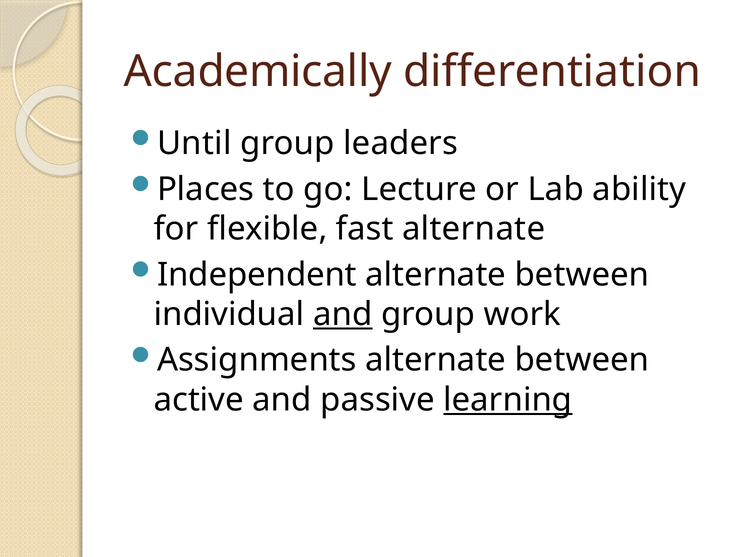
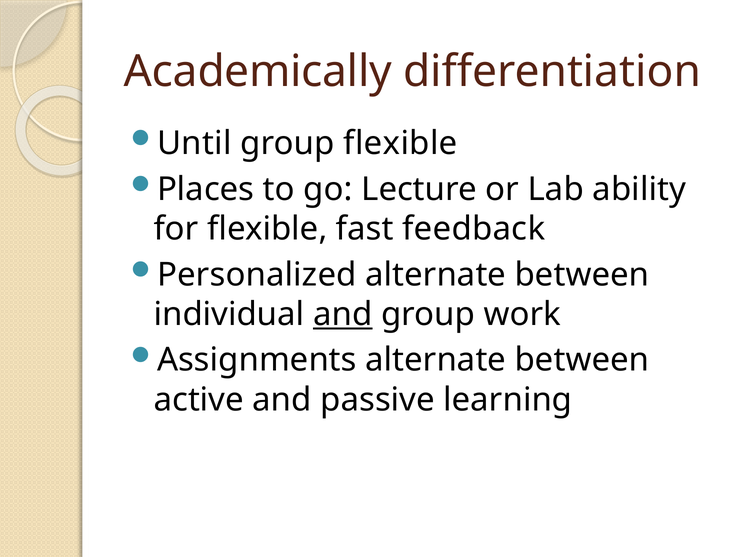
group leaders: leaders -> flexible
fast alternate: alternate -> feedback
Independent: Independent -> Personalized
learning underline: present -> none
